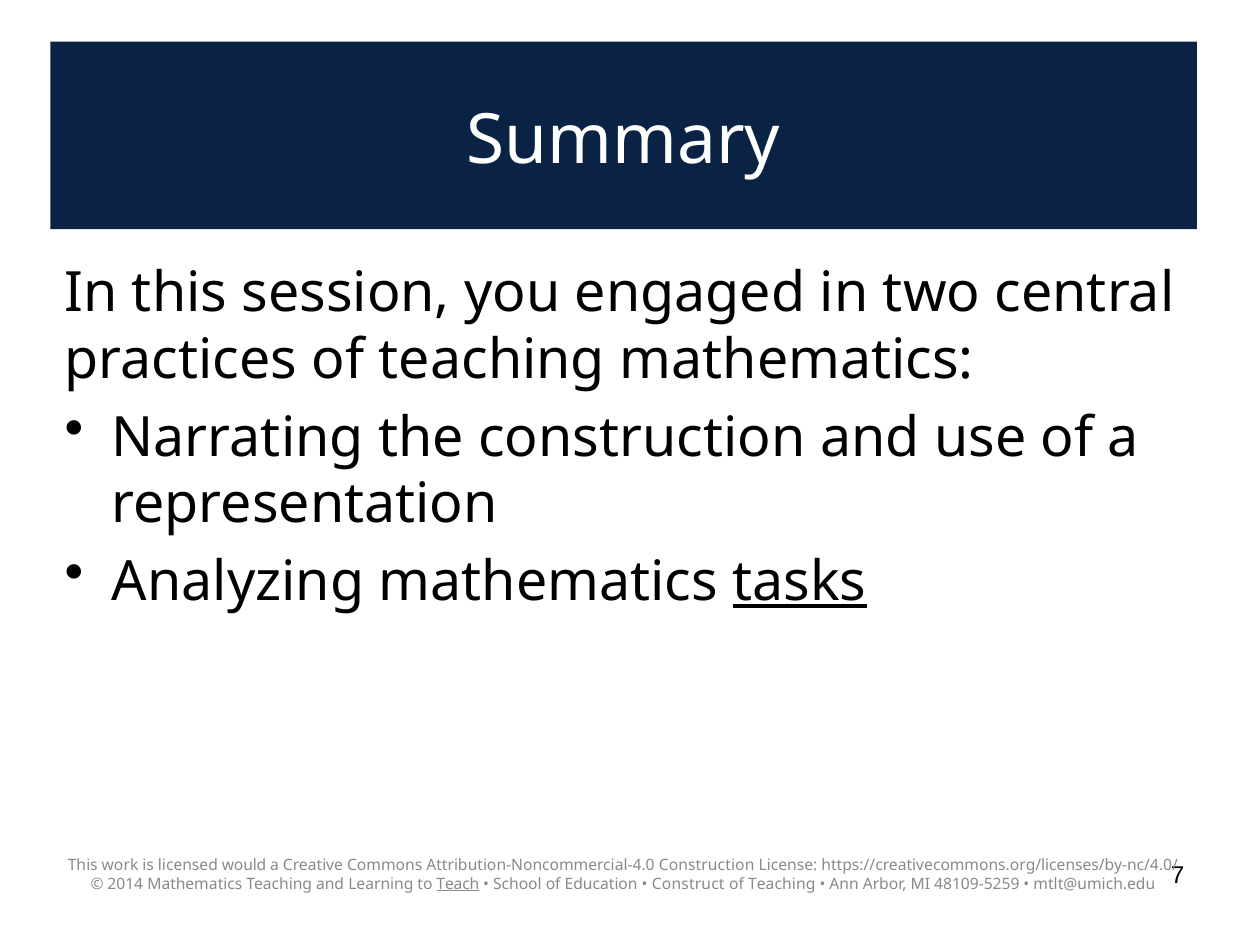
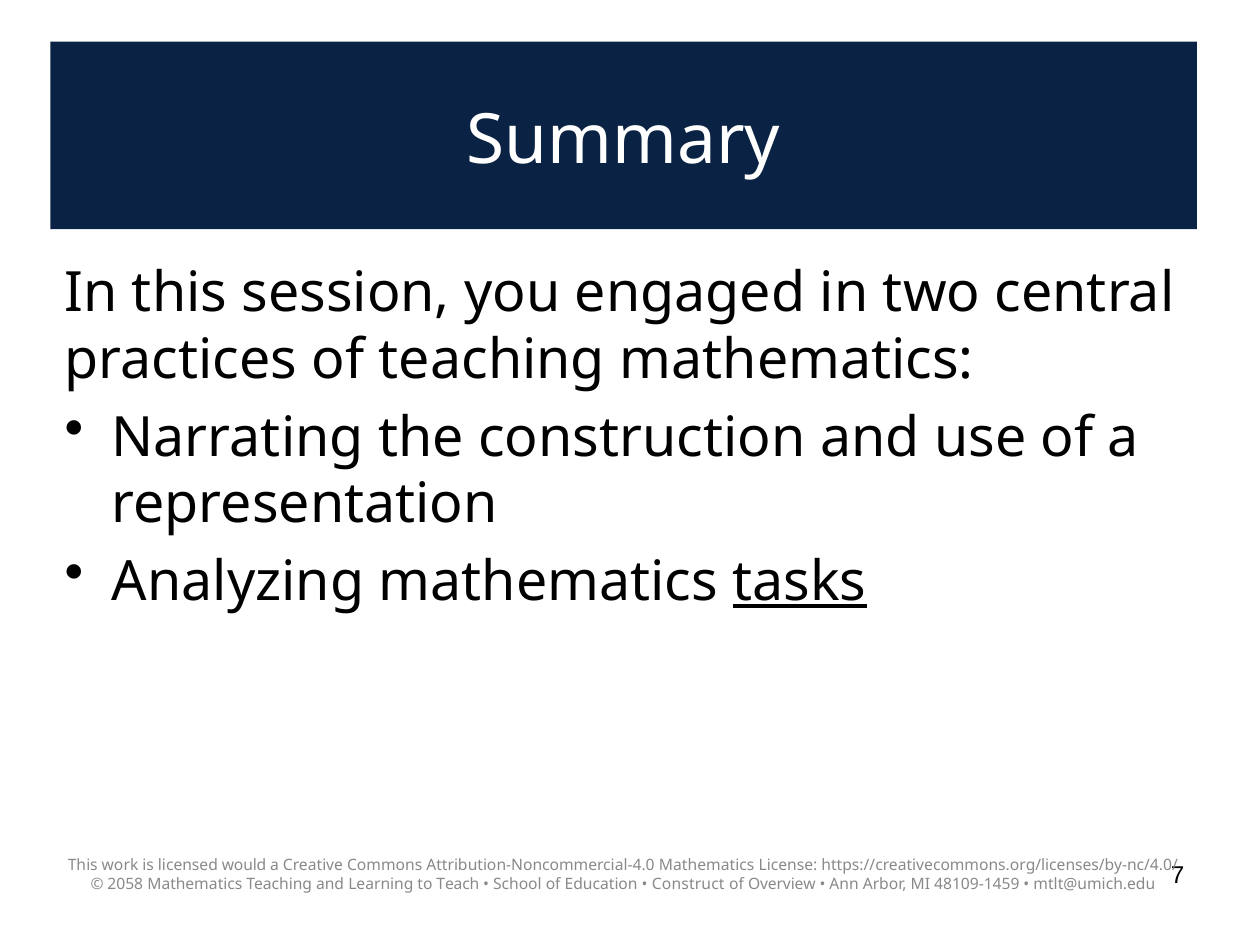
Attribution-Noncommercial-4.0 Construction: Construction -> Mathematics
2014: 2014 -> 2058
Teach underline: present -> none
Teaching at (782, 884): Teaching -> Overview
48109-5259: 48109-5259 -> 48109-1459
